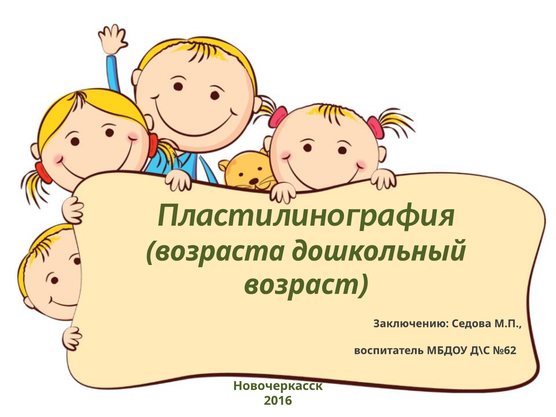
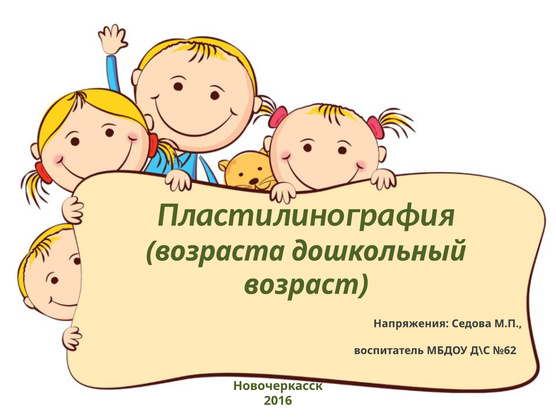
Заключению: Заключению -> Напряжения
